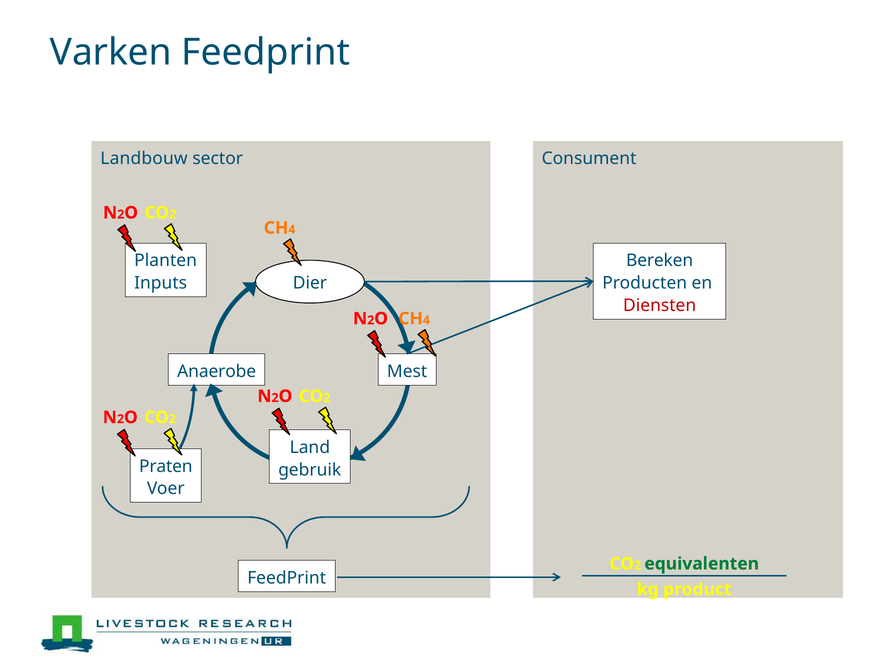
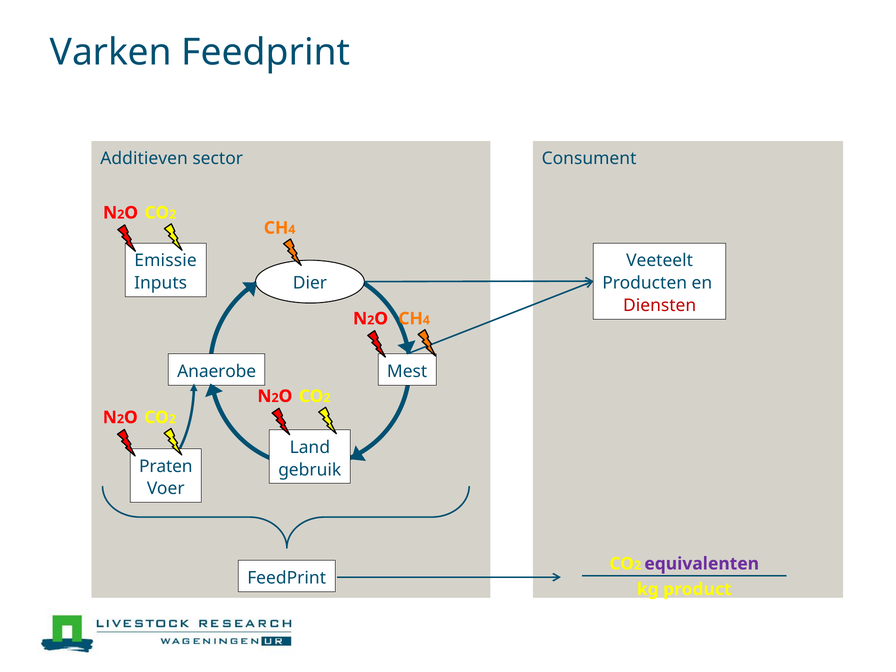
Landbouw: Landbouw -> Additieven
Planten: Planten -> Emissie
Bereken: Bereken -> Veeteelt
equivalenten colour: green -> purple
